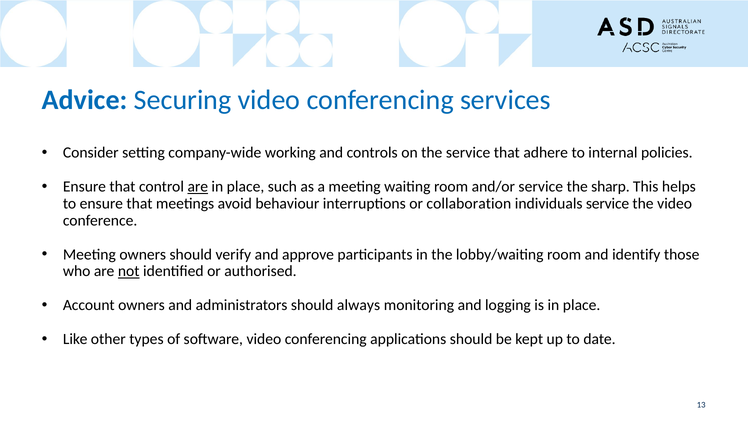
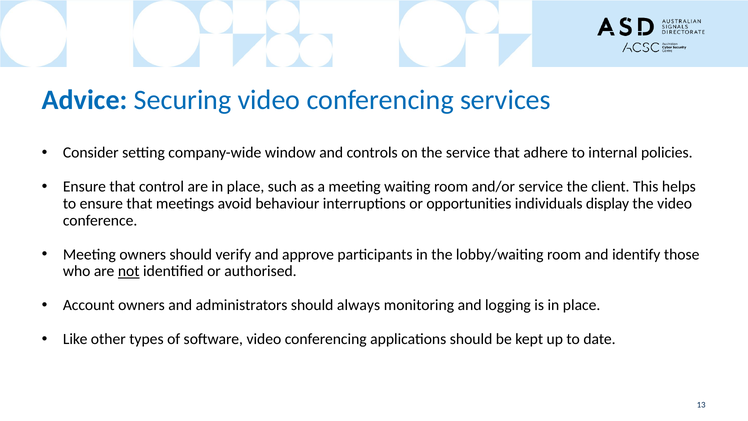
working: working -> window
are at (198, 187) underline: present -> none
sharp: sharp -> client
collaboration: collaboration -> opportunities
individuals service: service -> display
